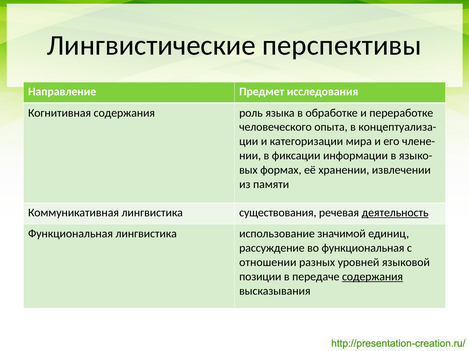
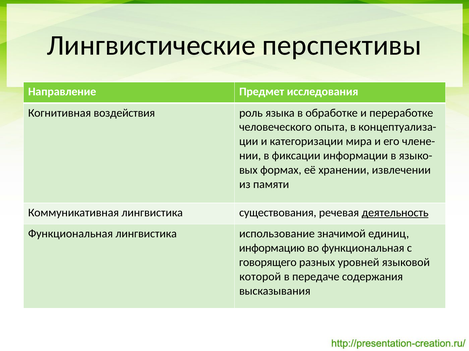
Когнитивная содержания: содержания -> воздействия
рассуждение: рассуждение -> информацию
отношении: отношении -> говорящего
позиции: позиции -> которой
содержания at (372, 277) underline: present -> none
